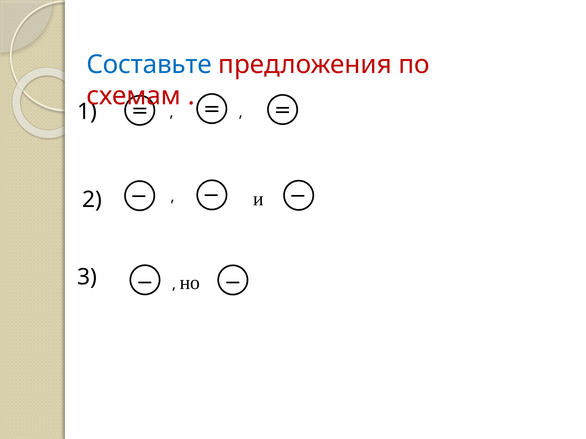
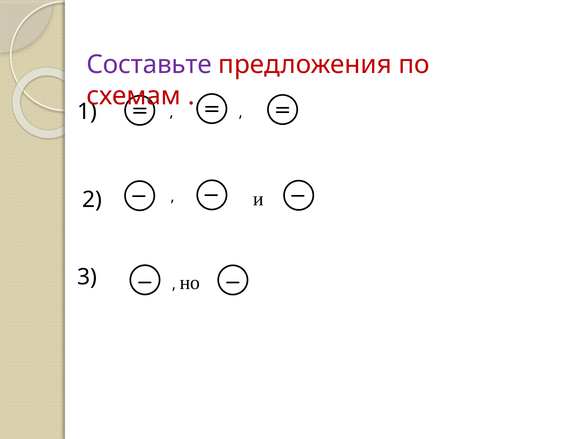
Составьте colour: blue -> purple
